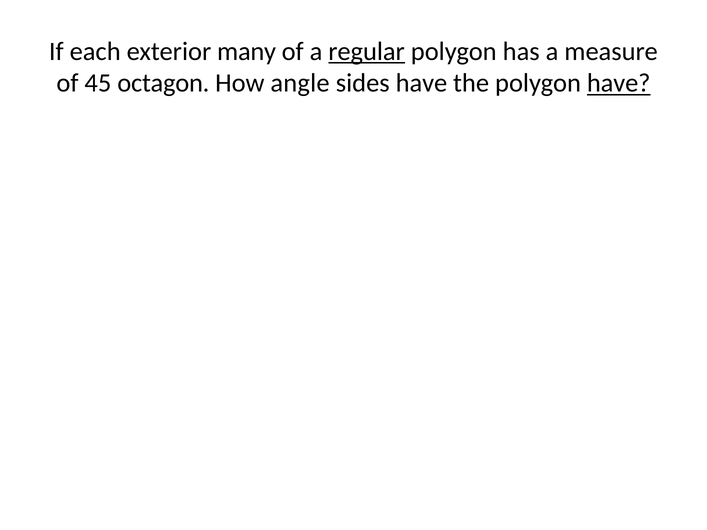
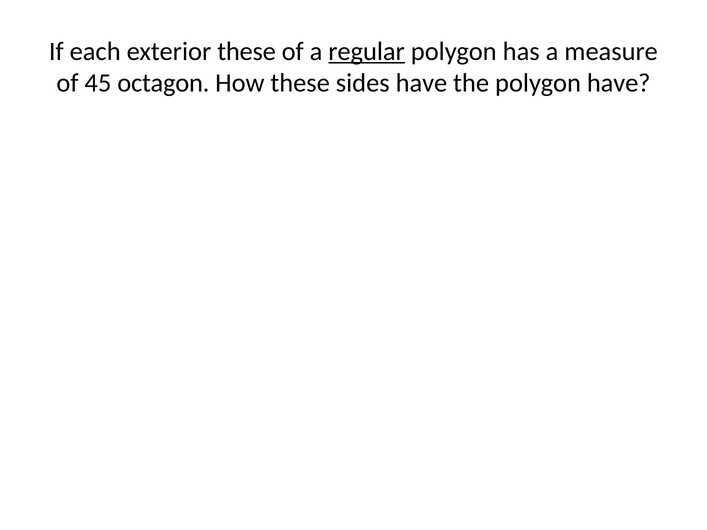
exterior many: many -> these
How angle: angle -> these
have at (619, 83) underline: present -> none
